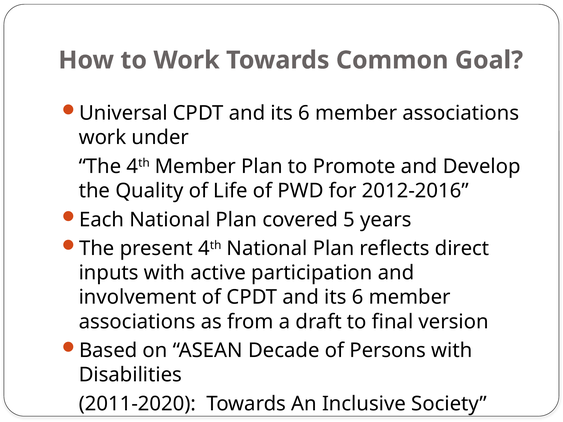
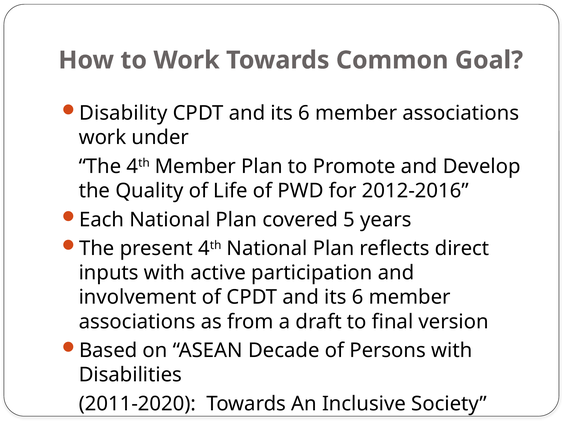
Universal: Universal -> Disability
